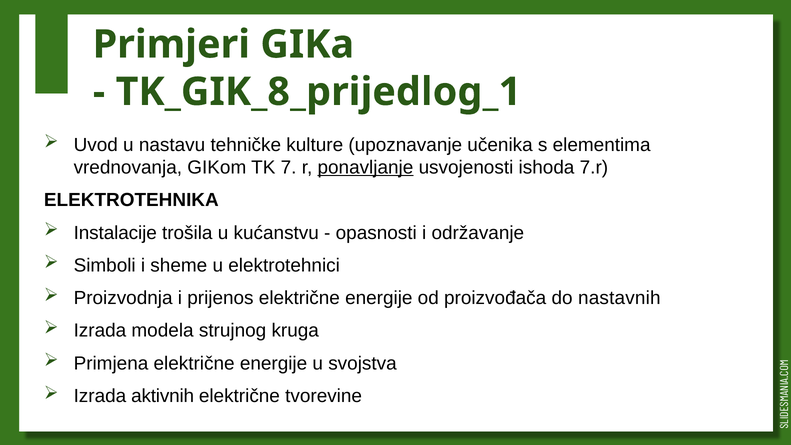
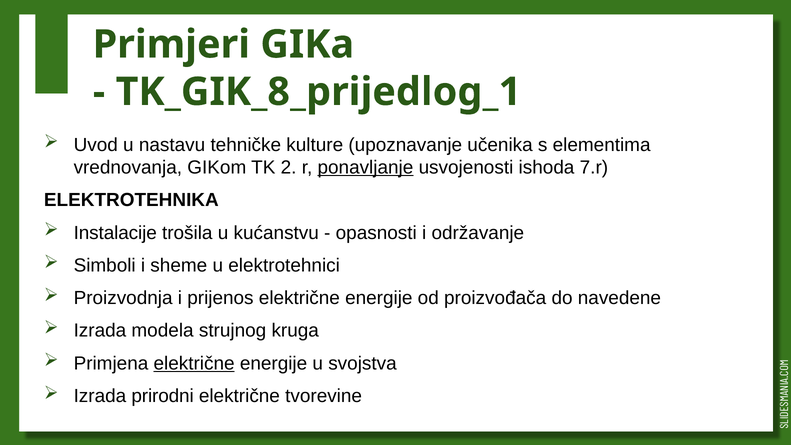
7: 7 -> 2
nastavnih: nastavnih -> navedene
električne at (194, 363) underline: none -> present
aktivnih: aktivnih -> prirodni
